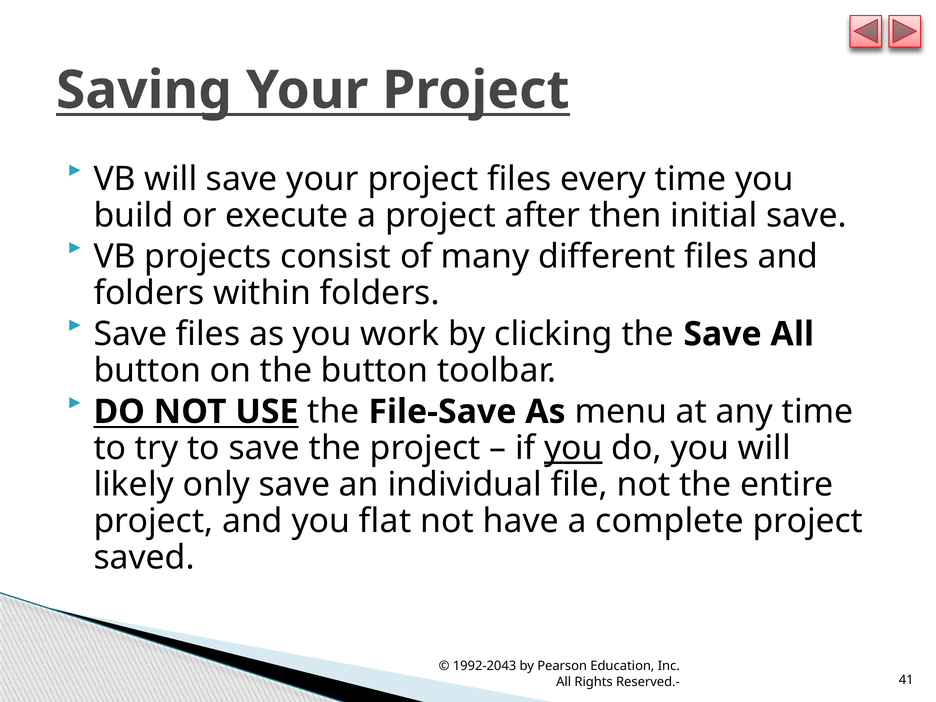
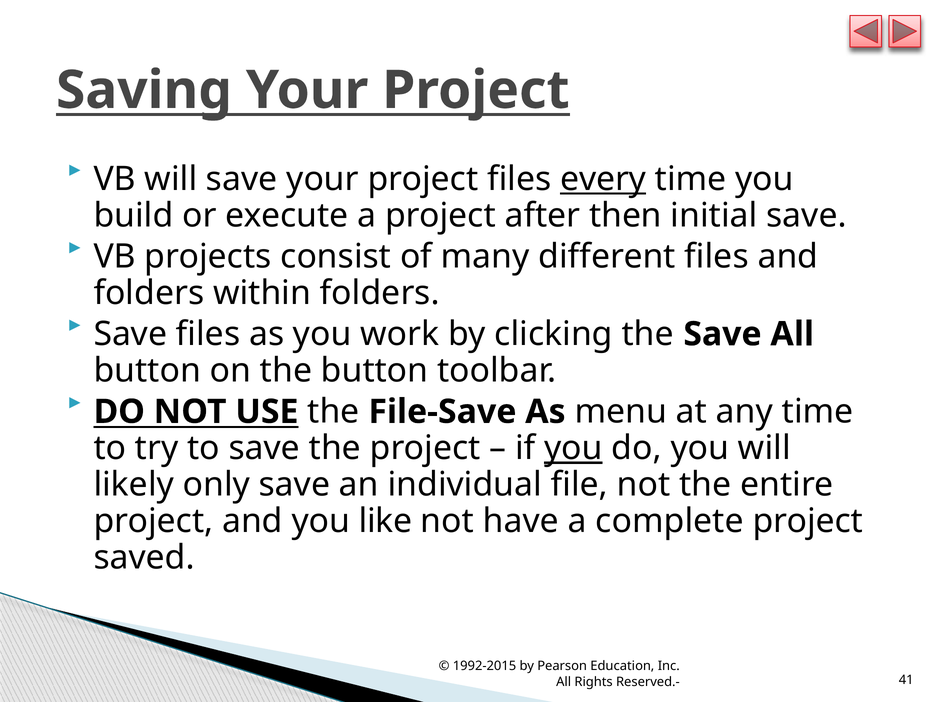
every underline: none -> present
flat: flat -> like
1992-2043: 1992-2043 -> 1992-2015
